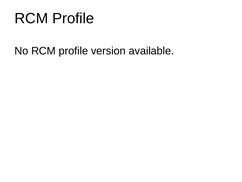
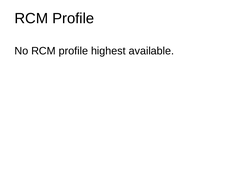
version: version -> highest
